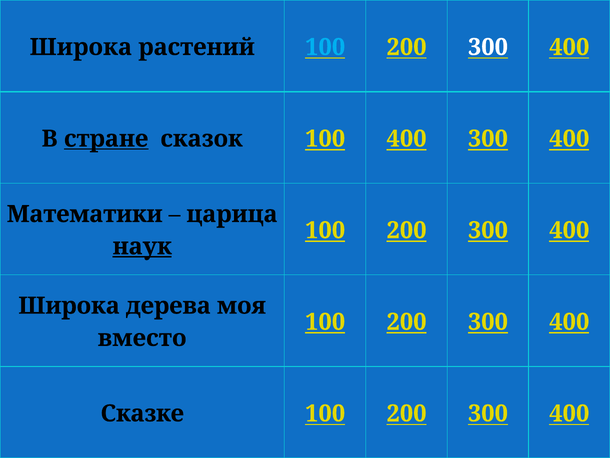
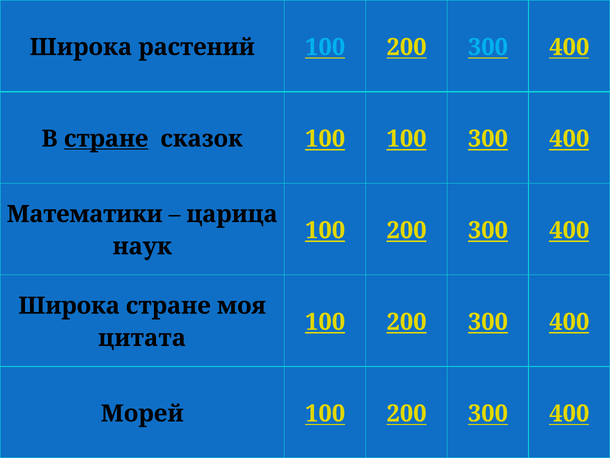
300 at (488, 47) colour: white -> light blue
100 400: 400 -> 100
наук underline: present -> none
Широка дерева: дерева -> стране
вместо: вместо -> цитата
Сказке: Сказке -> Морей
